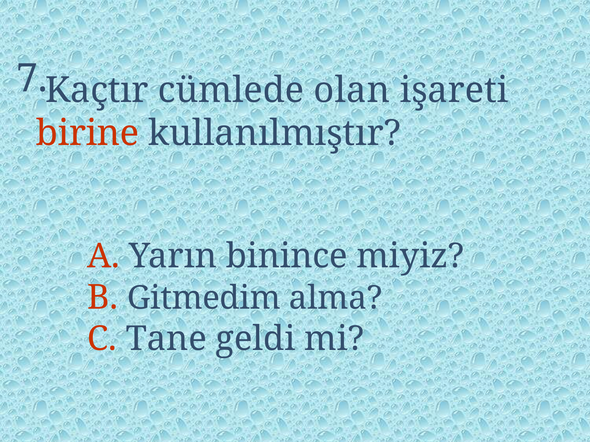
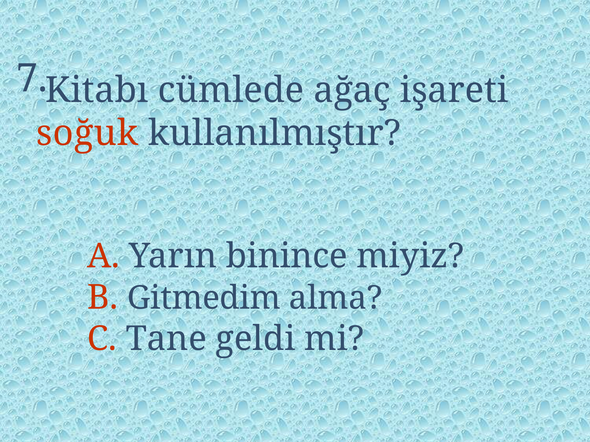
Kaçtır: Kaçtır -> Kitabı
olan: olan -> ağaç
birine: birine -> soğuk
